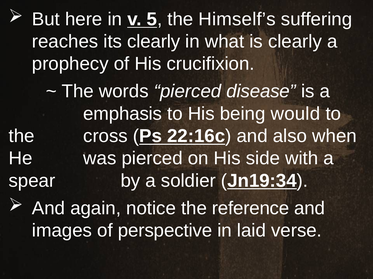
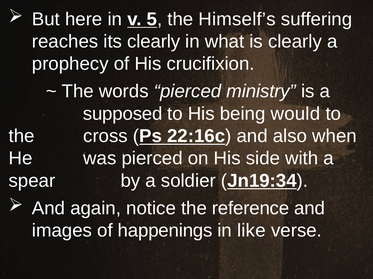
disease: disease -> ministry
emphasis: emphasis -> supposed
perspective: perspective -> happenings
laid: laid -> like
